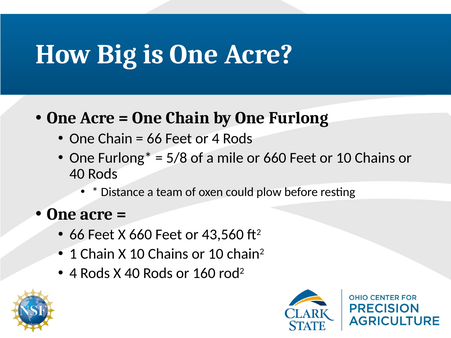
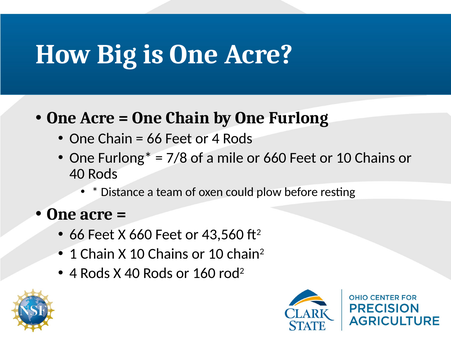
5/8: 5/8 -> 7/8
